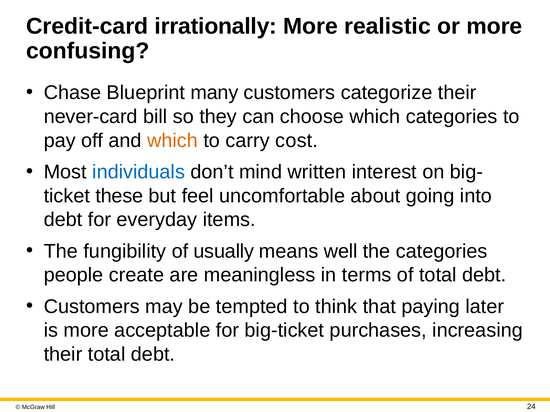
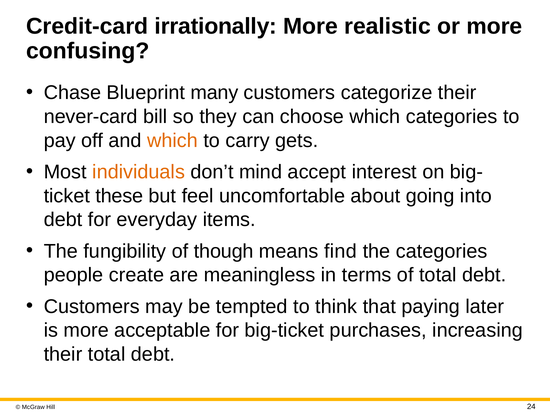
cost: cost -> gets
individuals colour: blue -> orange
written: written -> accept
usually: usually -> though
well: well -> find
